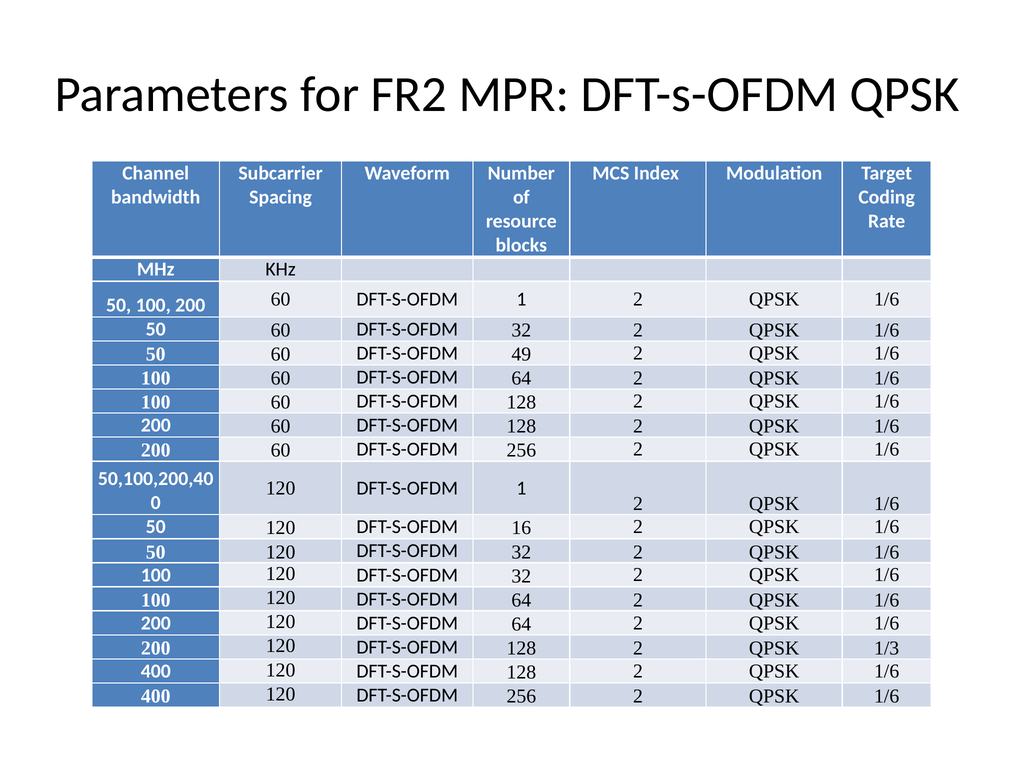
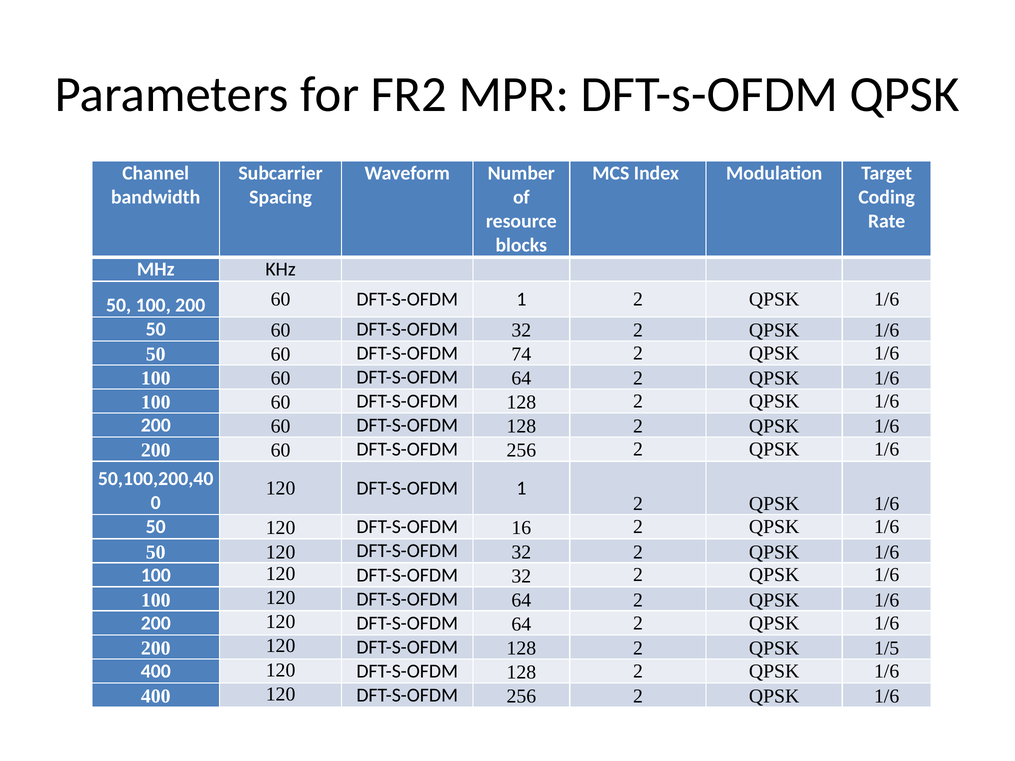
49: 49 -> 74
1/3: 1/3 -> 1/5
